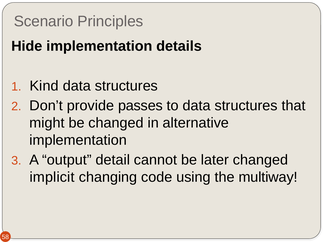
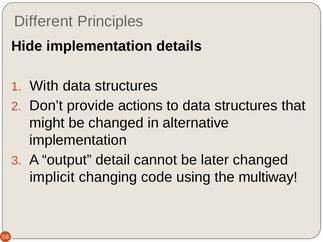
Scenario: Scenario -> Different
Kind: Kind -> With
passes: passes -> actions
